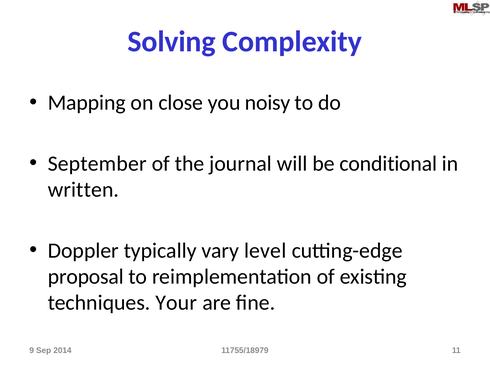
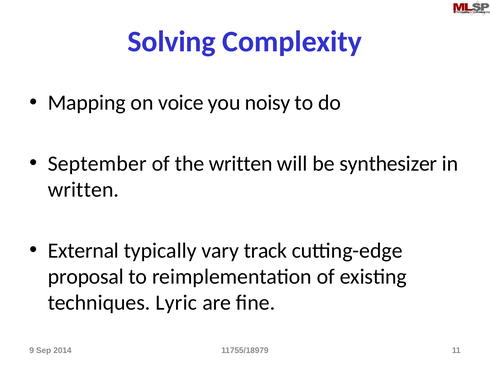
close: close -> voice
the journal: journal -> written
conditional: conditional -> synthesizer
Doppler: Doppler -> External
level: level -> track
Your: Your -> Lyric
